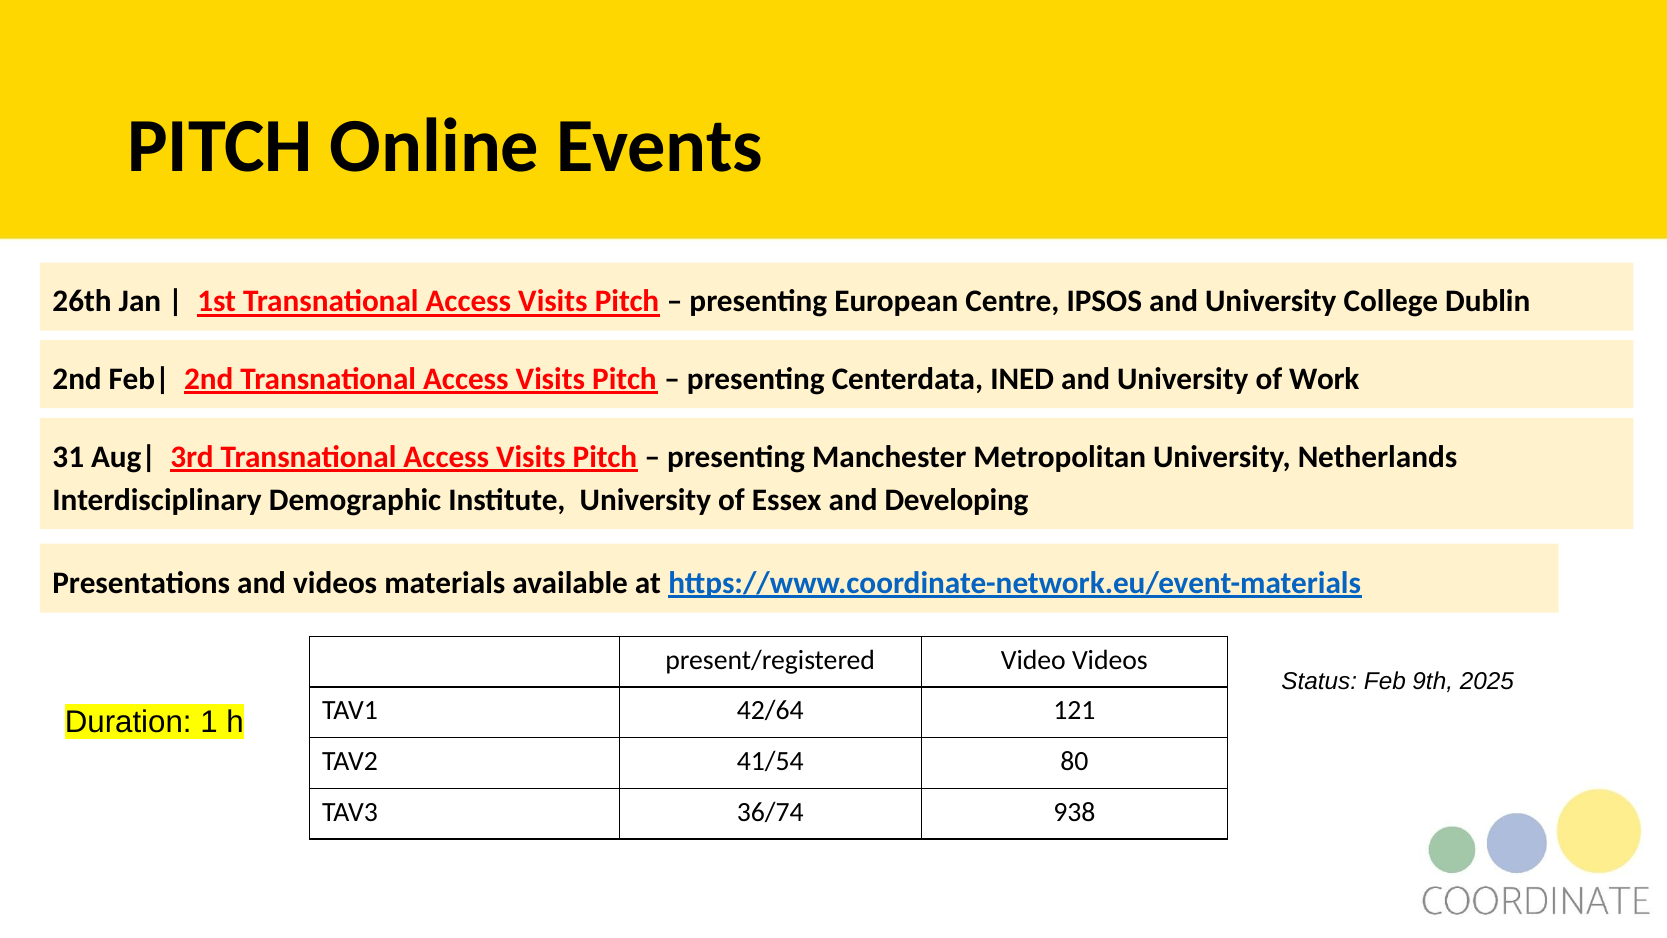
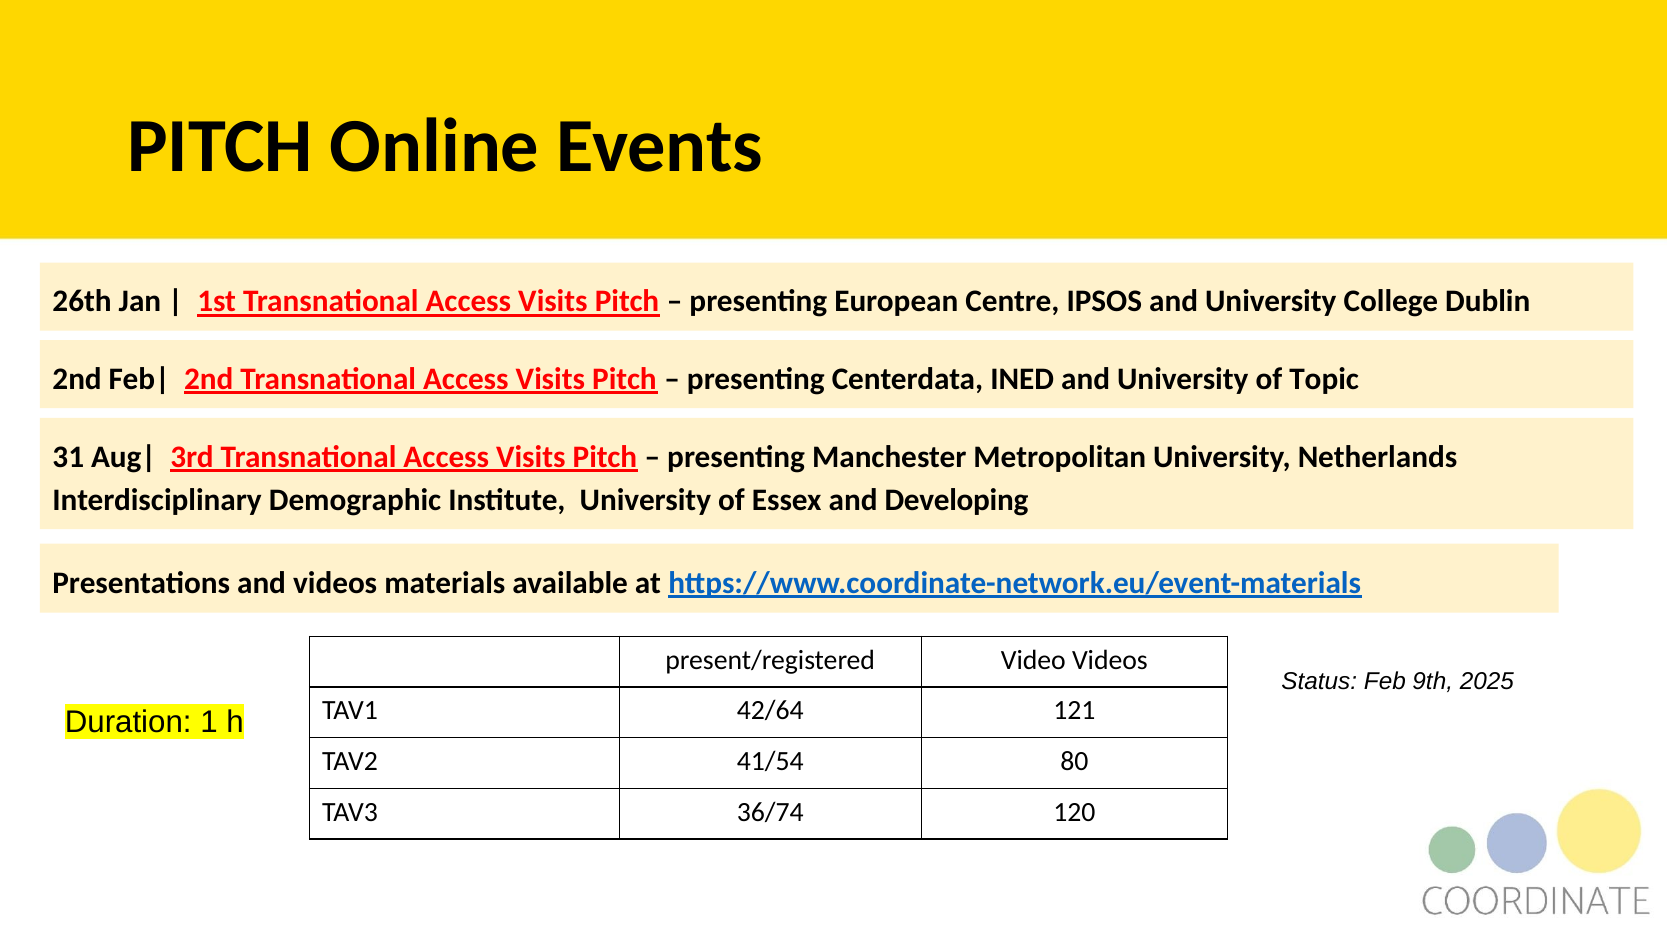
Work: Work -> Topic
938: 938 -> 120
